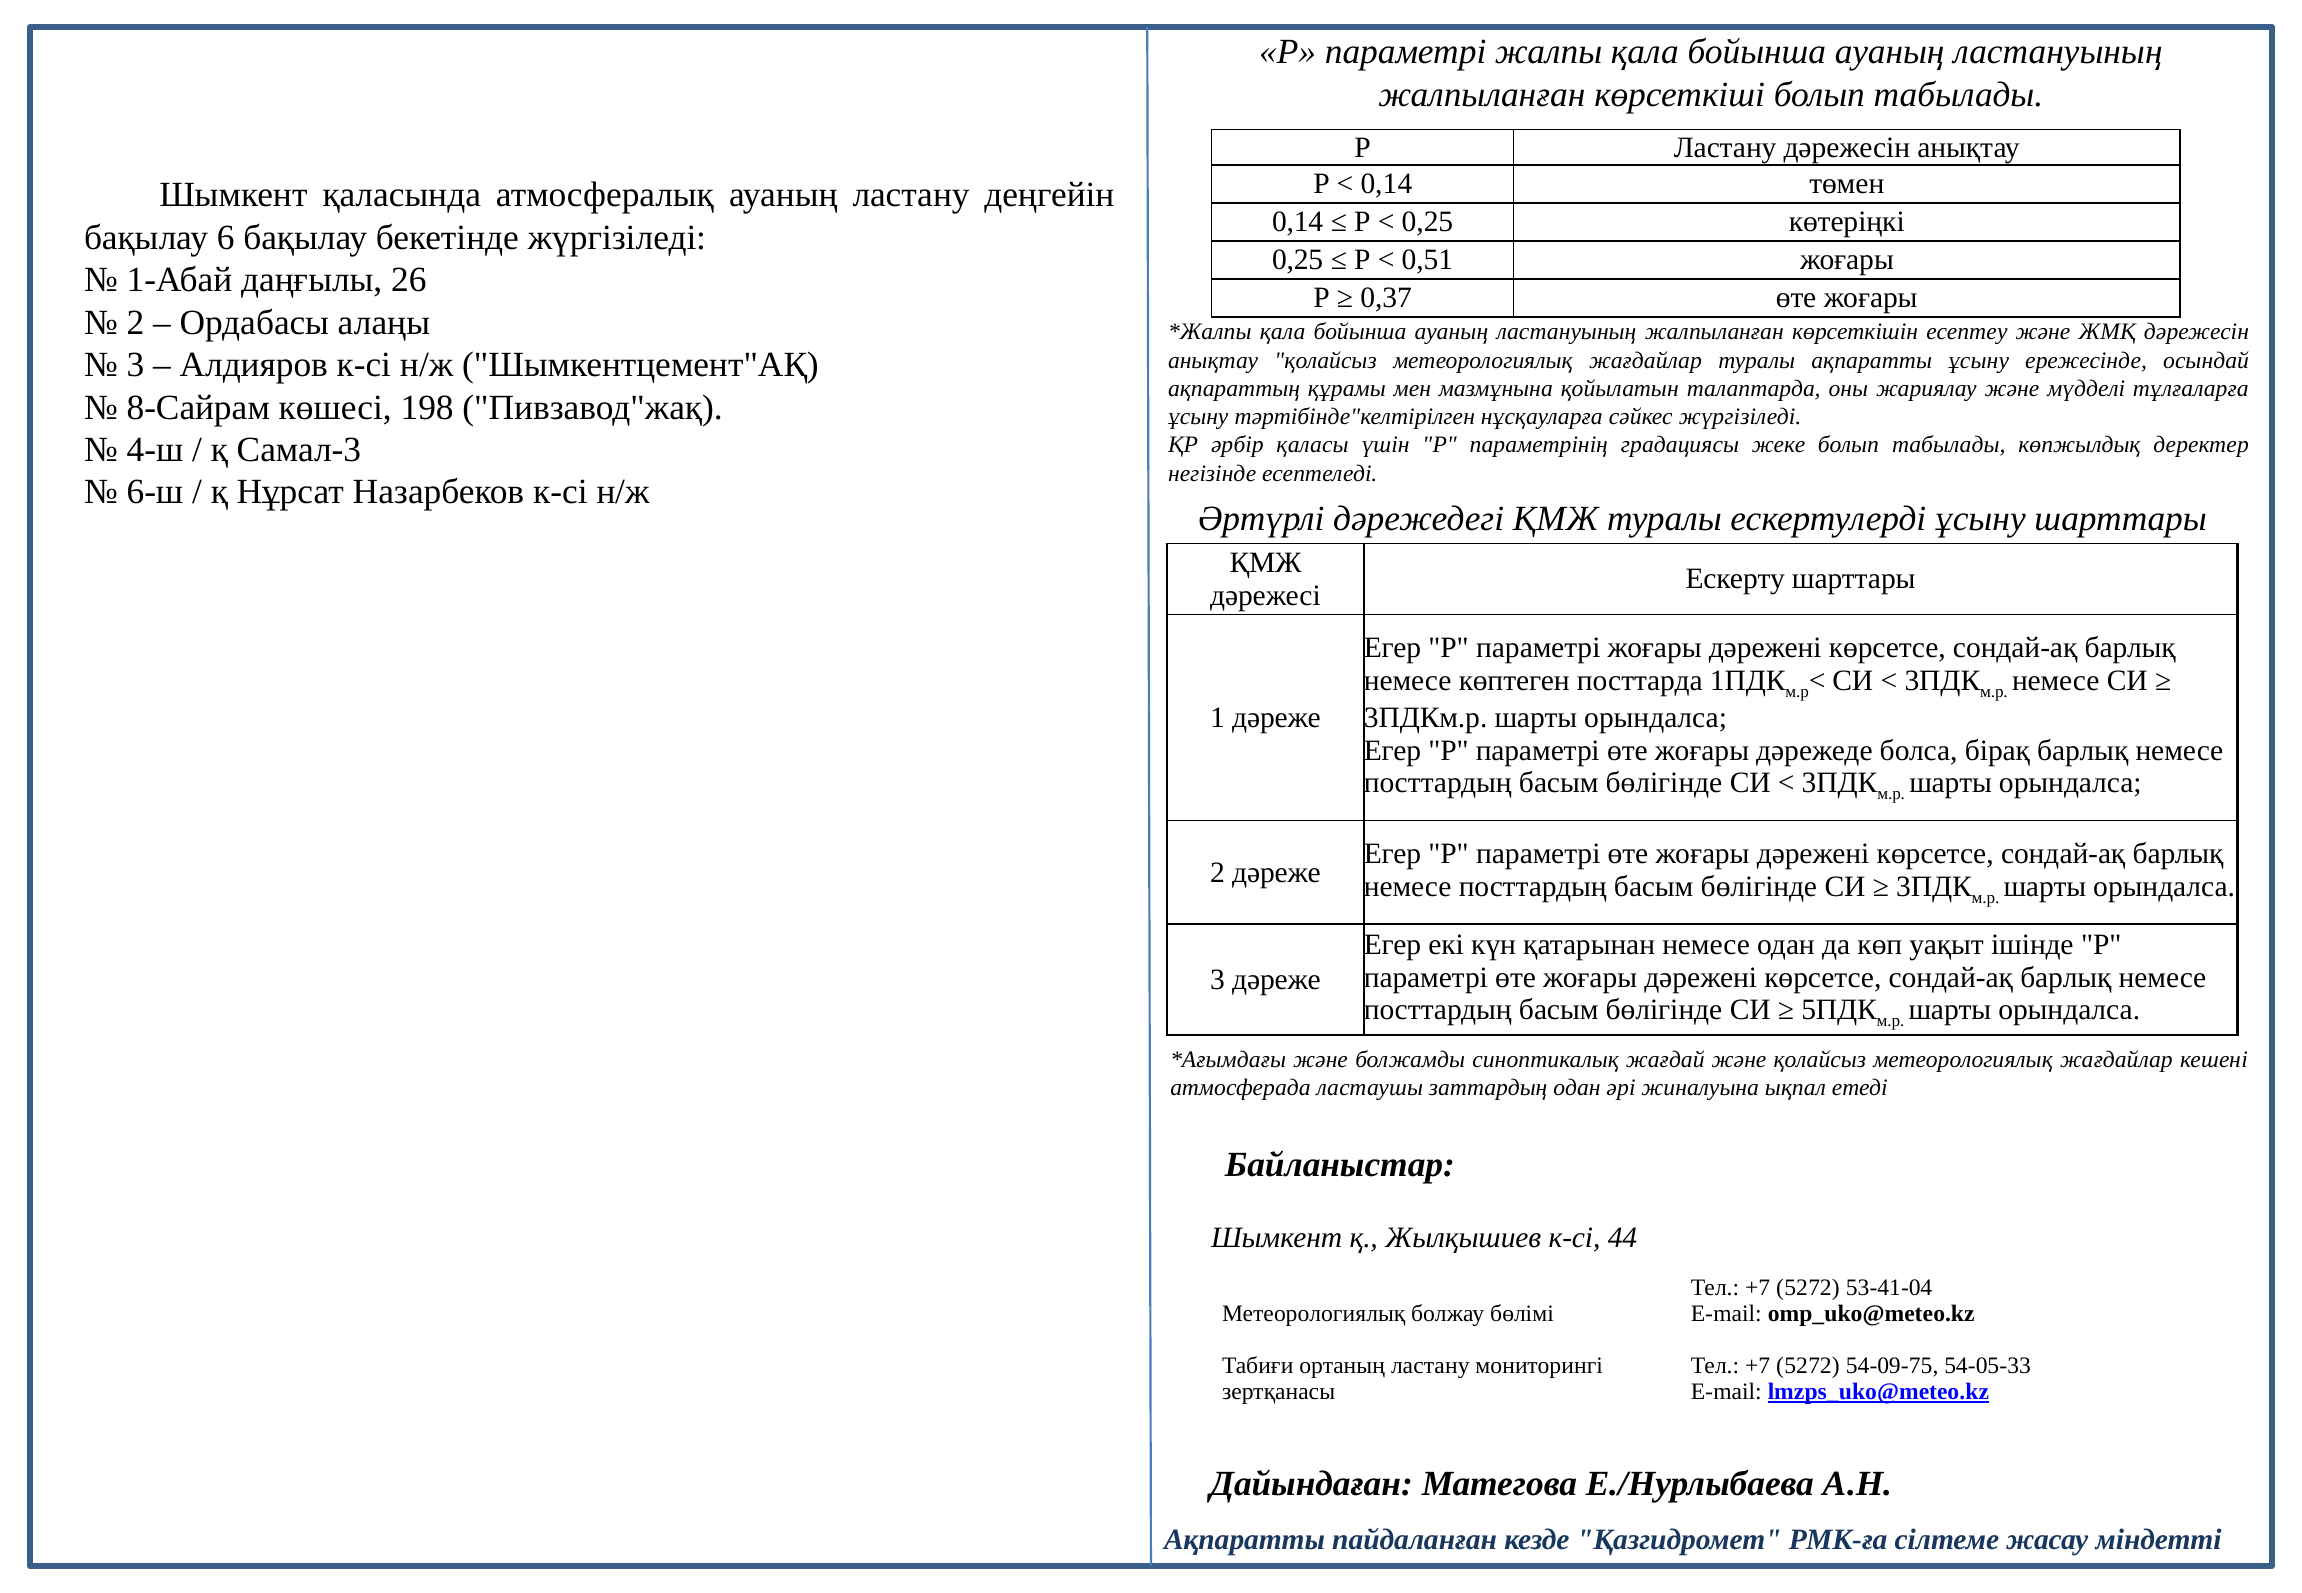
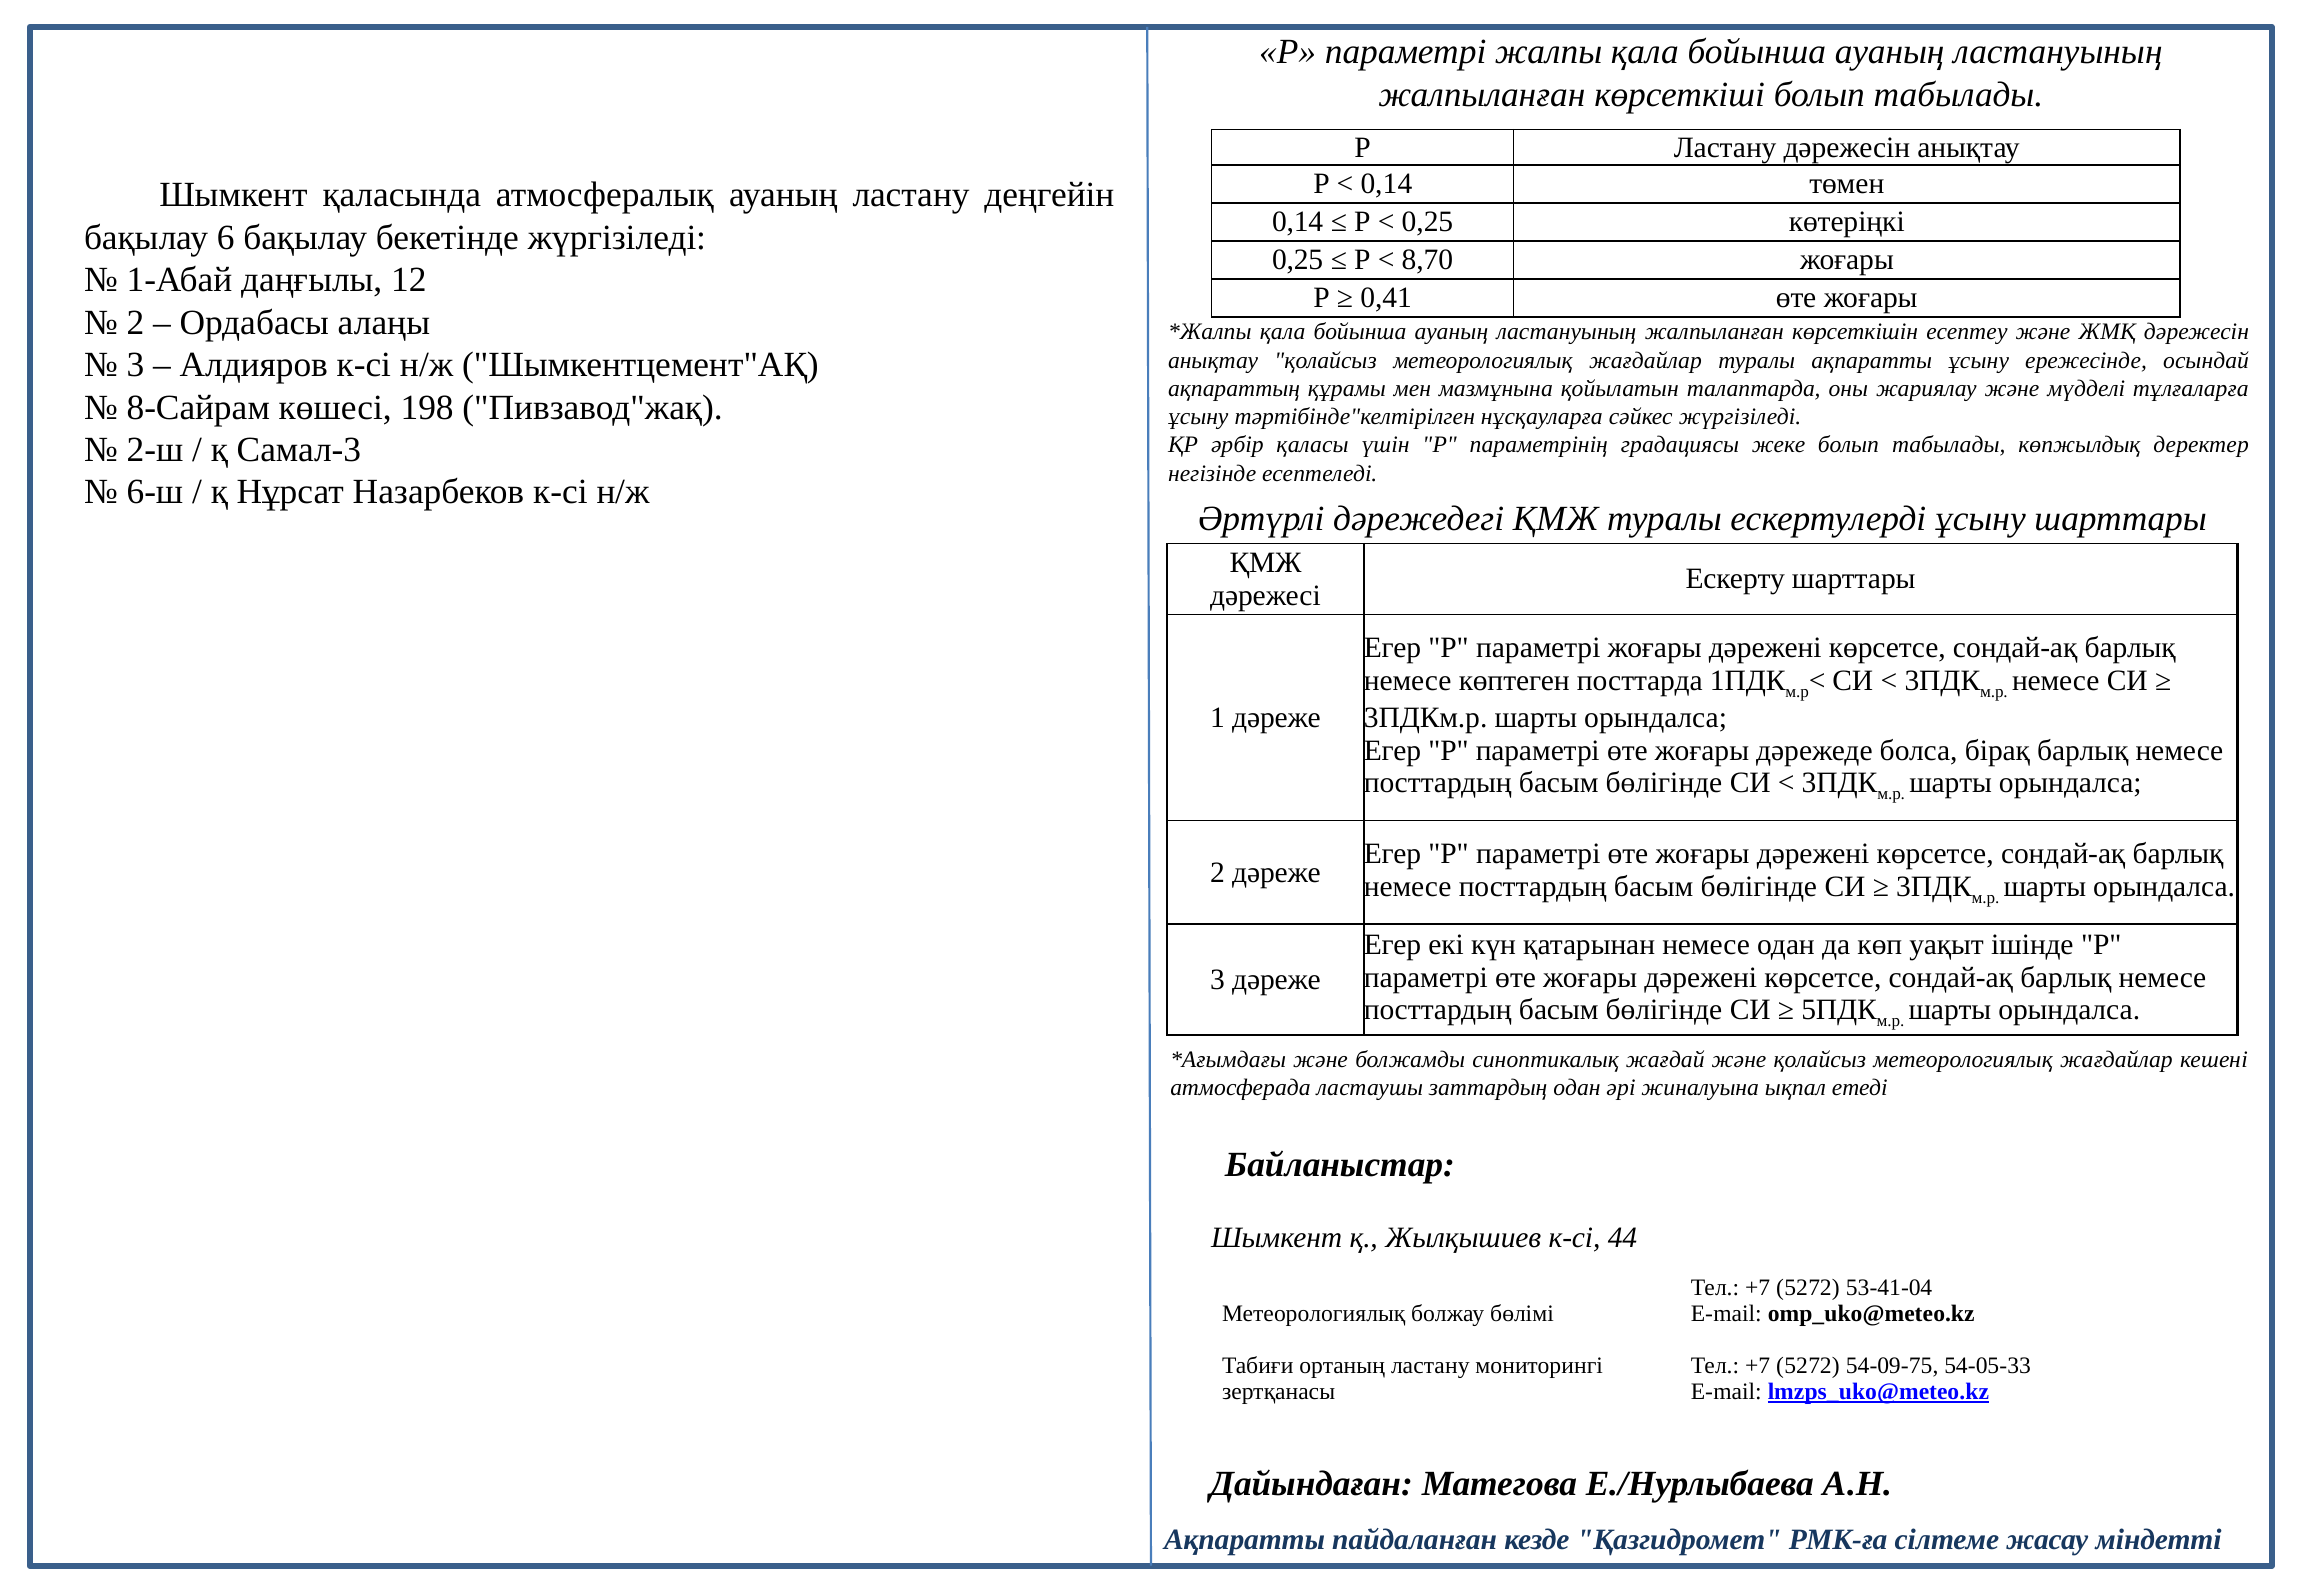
0,51: 0,51 -> 8,70
26: 26 -> 12
0,37: 0,37 -> 0,41
4-ш: 4-ш -> 2-ш
